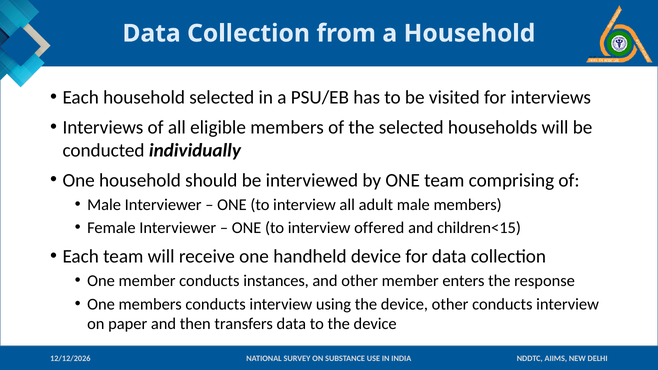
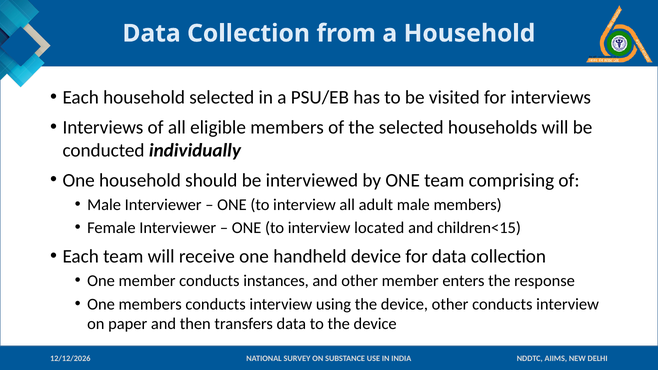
offered: offered -> located
